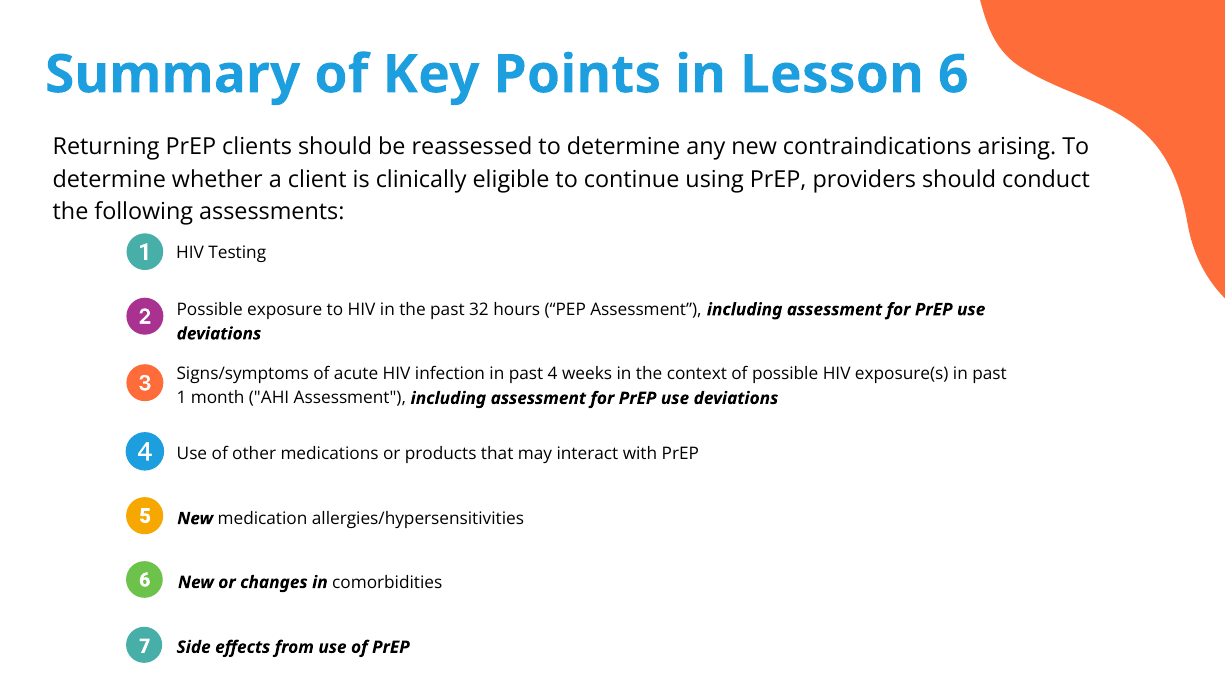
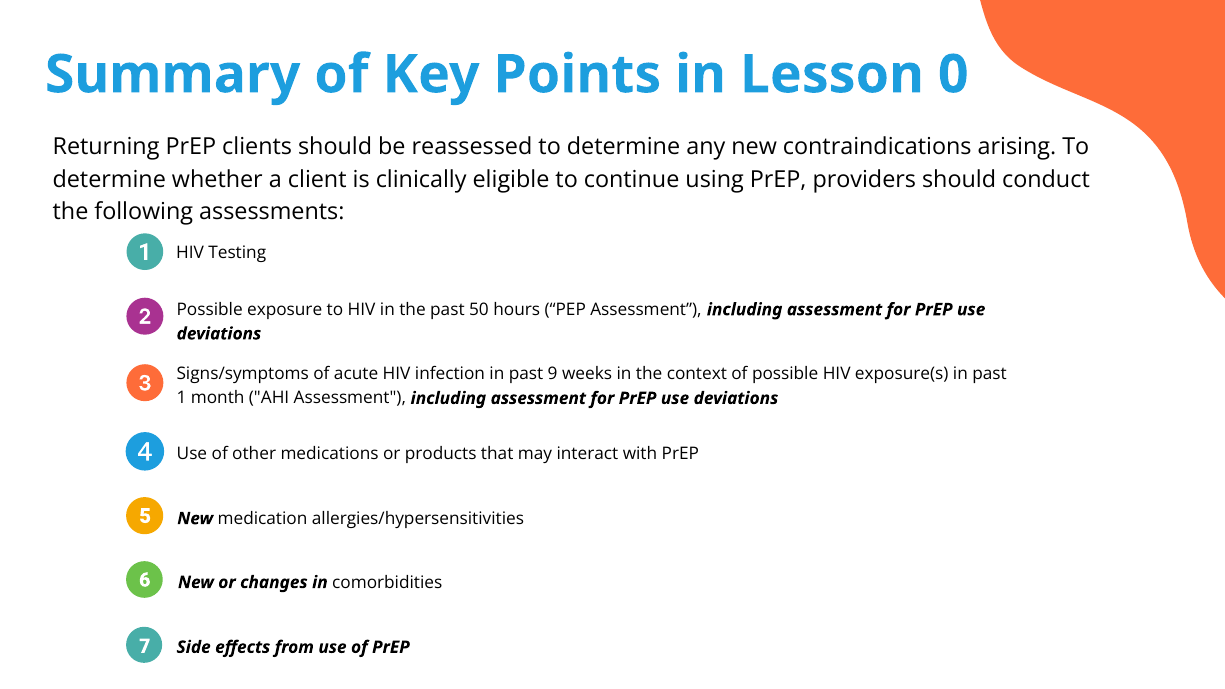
6: 6 -> 0
32: 32 -> 50
4: 4 -> 9
